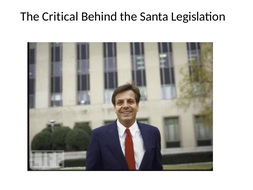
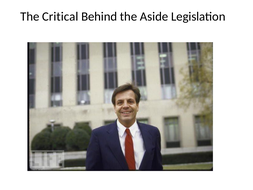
Santa: Santa -> Aside
